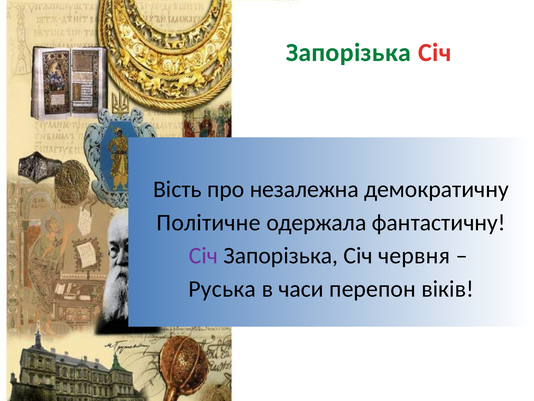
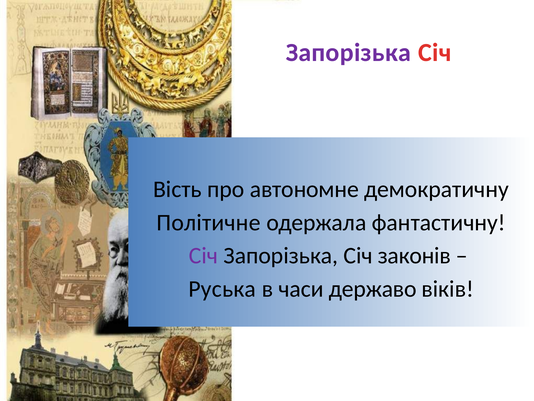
Запорізька at (348, 53) colour: green -> purple
незалежна: незалежна -> автономне
червня: червня -> законів
перепон: перепон -> державо
